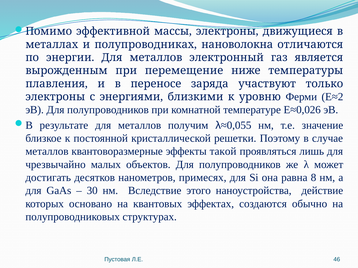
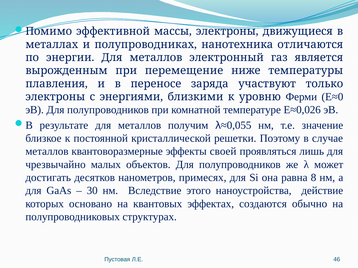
нановолокна: нановолокна -> нанотехника
Е≈2: Е≈2 -> Е≈0
такой: такой -> своей
